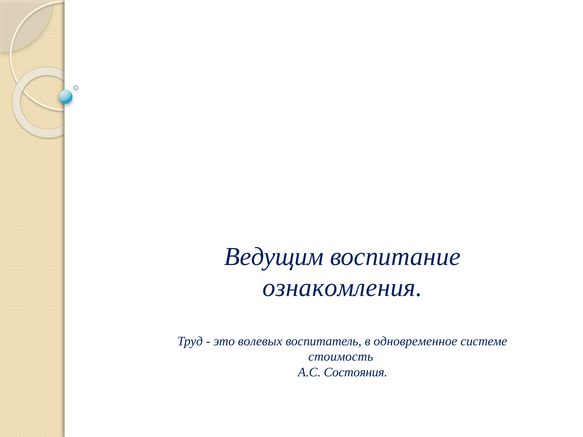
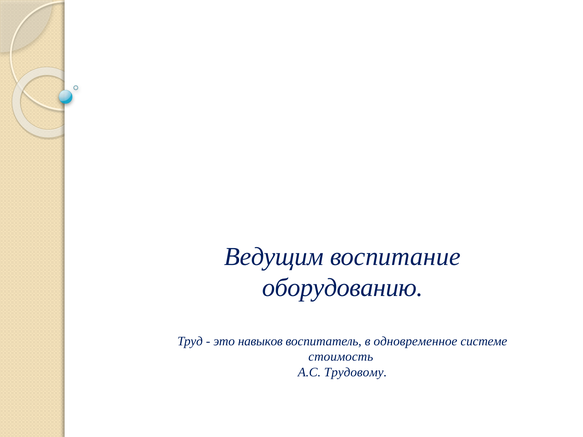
ознакомления: ознакомления -> оборудованию
волевых: волевых -> навыков
Состояния: Состояния -> Трудовому
